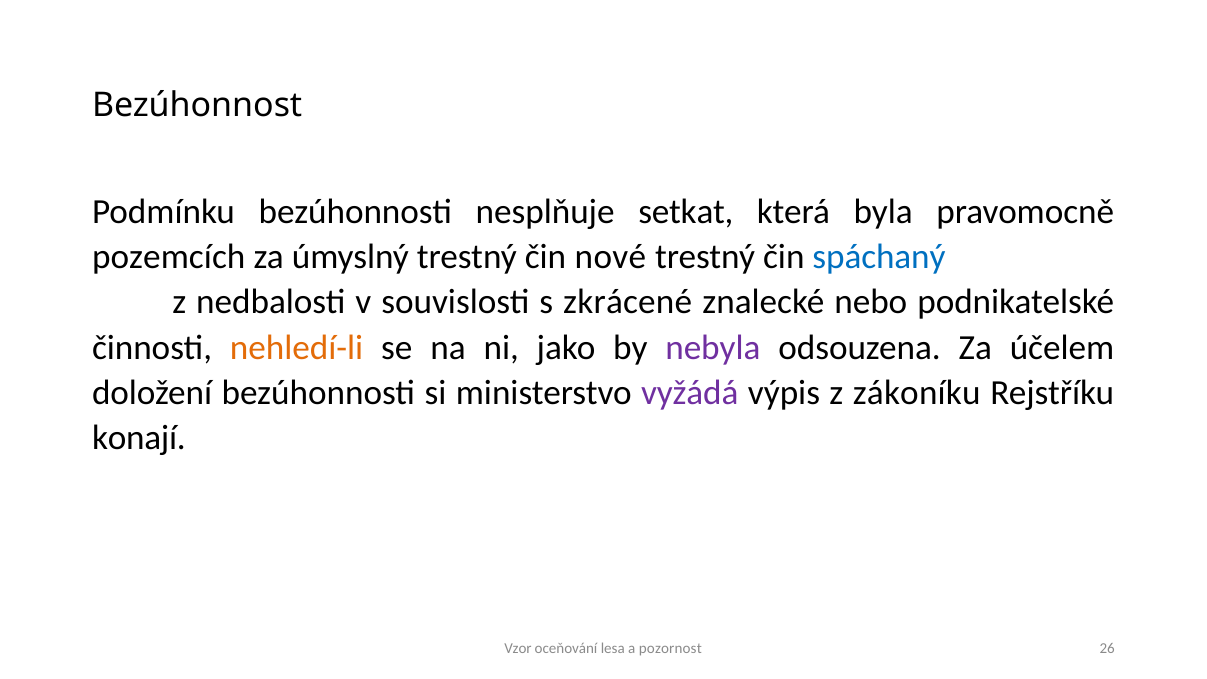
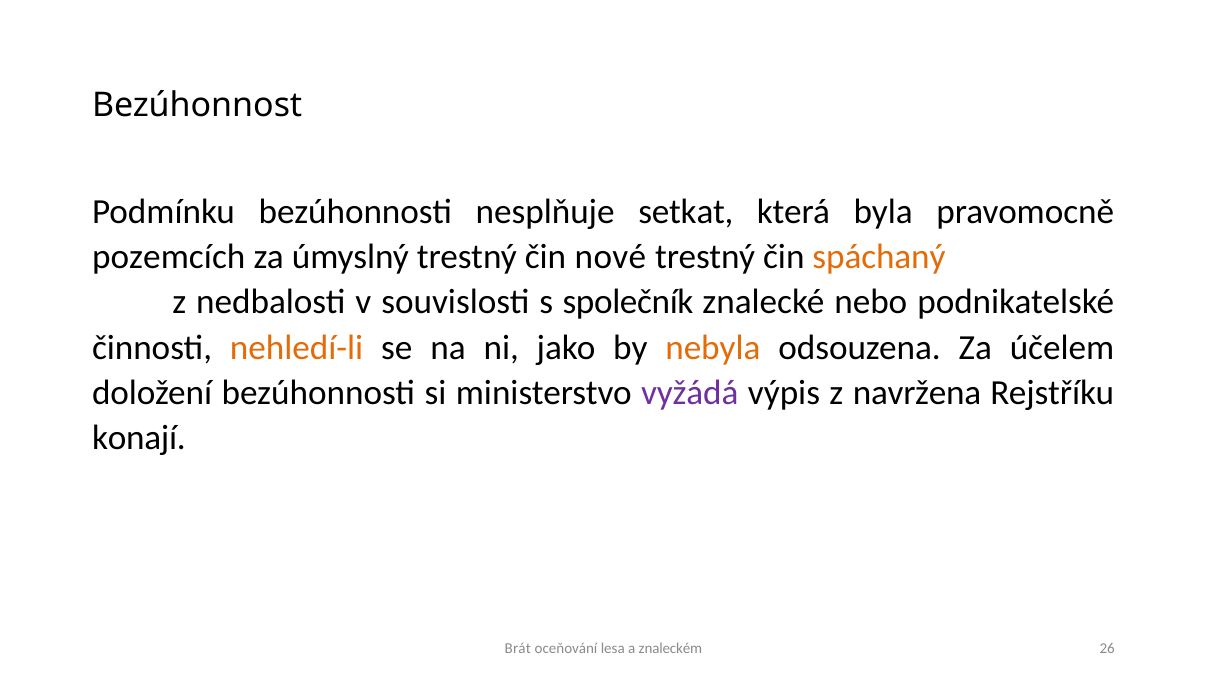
spáchaný colour: blue -> orange
zkrácené: zkrácené -> společník
nebyla colour: purple -> orange
zákoníku: zákoníku -> navržena
Vzor: Vzor -> Brát
pozornost: pozornost -> znaleckém
